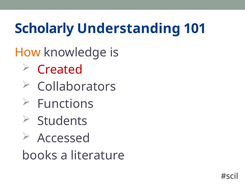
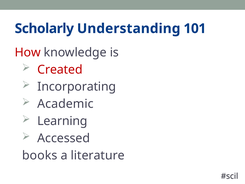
How colour: orange -> red
Collaborators: Collaborators -> Incorporating
Functions: Functions -> Academic
Students: Students -> Learning
